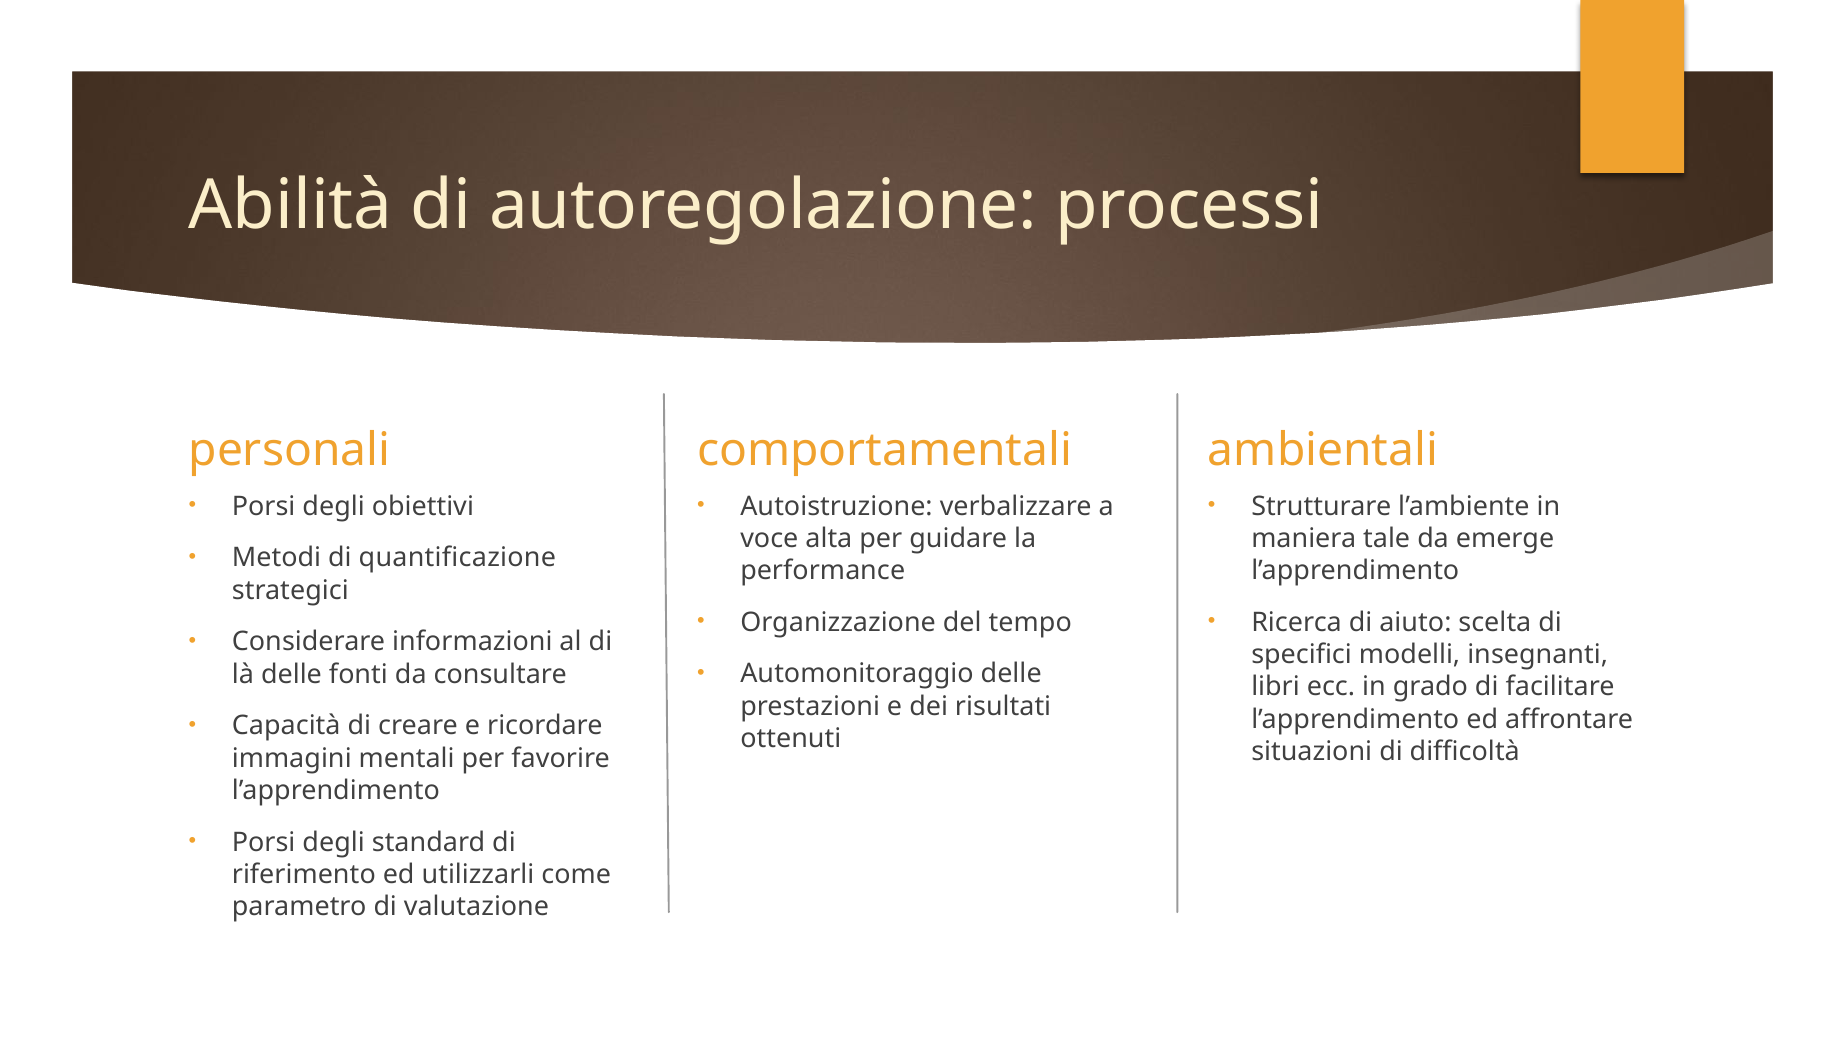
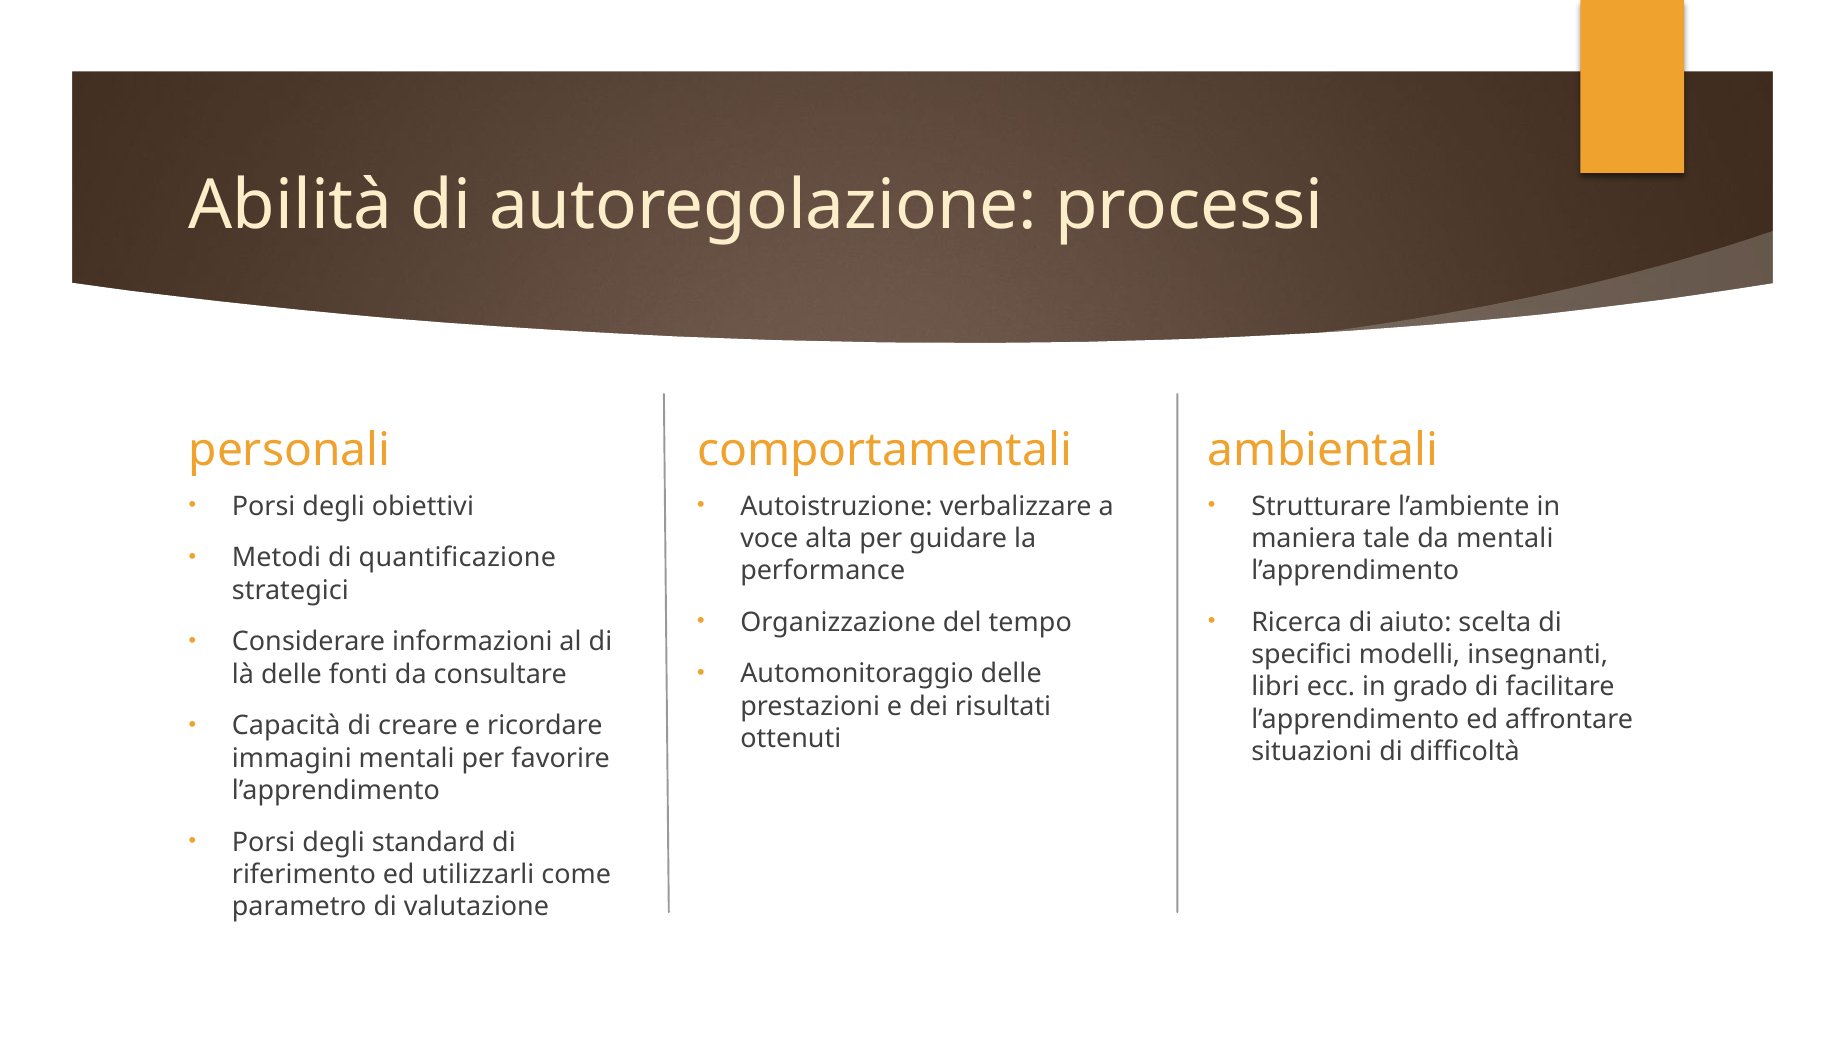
da emerge: emerge -> mentali
